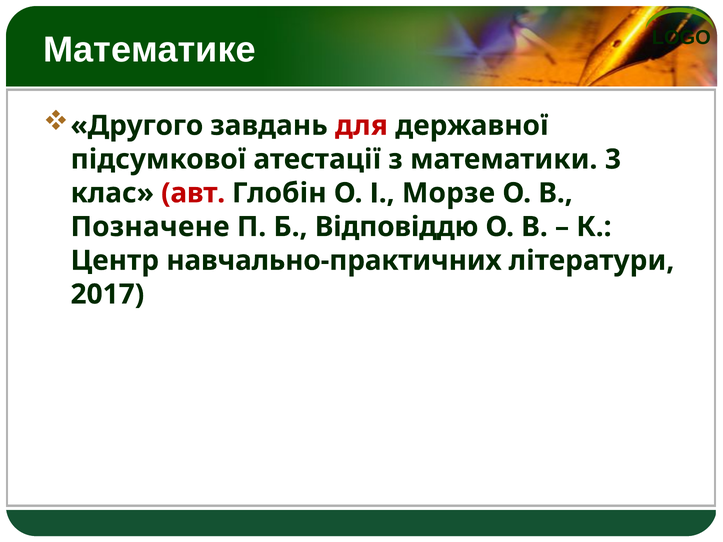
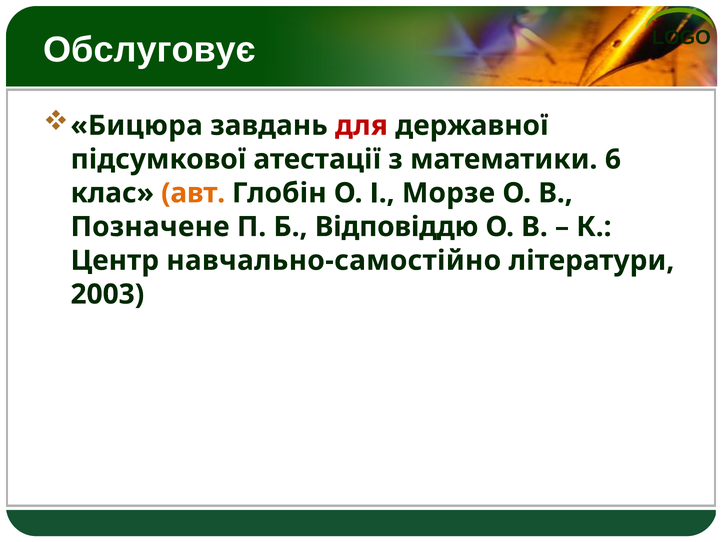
Математике: Математике -> Обслуговує
Другого: Другого -> Бицюра
3: 3 -> 6
авт colour: red -> orange
навчально-практичних: навчально-практичних -> навчально-самостійно
2017: 2017 -> 2003
